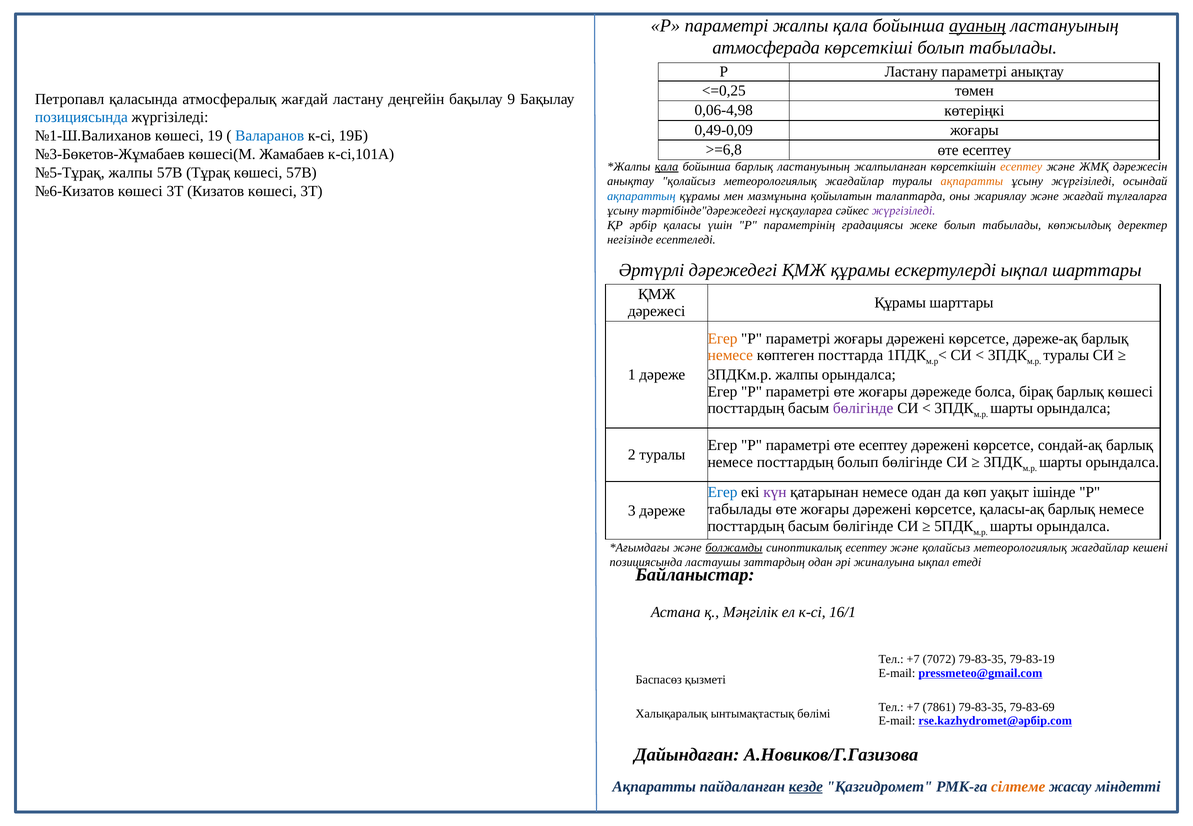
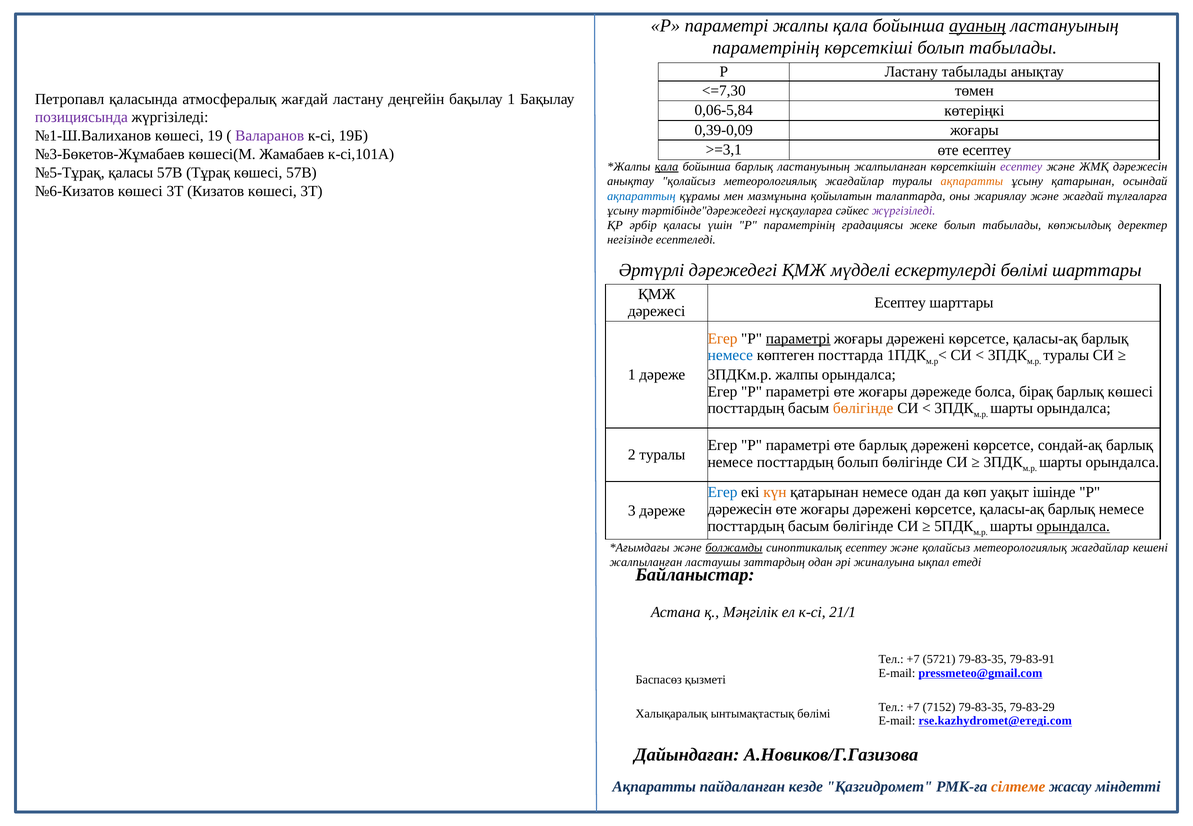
атмосферада at (766, 48): атмосферада -> параметрінің
Ластану параметрі: параметрі -> табылады
<=0,25: <=0,25 -> <=7,30
бақылау 9: 9 -> 1
0,06-4,98: 0,06-4,98 -> 0,06-5,84
позициясында at (81, 117) colour: blue -> purple
0,49-0,09: 0,49-0,09 -> 0,39-0,09
Валаранов colour: blue -> purple
>=6,8: >=6,8 -> >=3,1
есептеу at (1021, 167) colour: orange -> purple
№5-Тұрақ жалпы: жалпы -> қаласы
ұсыну жүргізіледі: жүргізіледі -> қатарынан
ҚМЖ құрамы: құрамы -> мүдделі
ескертулерді ықпал: ықпал -> бөлімі
Құрамы at (900, 303): Құрамы -> Есептеу
параметрі at (798, 338) underline: none -> present
дәреже-ақ at (1045, 338): дәреже-ақ -> қаласы-ақ
немесе at (730, 355) colour: orange -> blue
бөлігінде at (863, 408) colour: purple -> orange
параметрі өте есептеу: есептеу -> барлық
күн colour: purple -> orange
табылады at (740, 509): табылады -> дәрежесін
орындалса at (1073, 526) underline: none -> present
позициясында at (646, 562): позициясында -> жалпыланған
16/1: 16/1 -> 21/1
7072: 7072 -> 5721
79-83-19: 79-83-19 -> 79-83-91
7861: 7861 -> 7152
79-83-69: 79-83-69 -> 79-83-29
rse.kazhydromet@әрбір.com: rse.kazhydromet@әрбір.com -> rse.kazhydromet@етеді.com
кезде underline: present -> none
